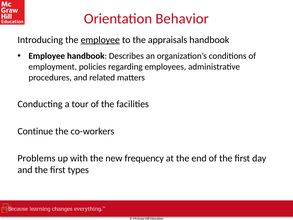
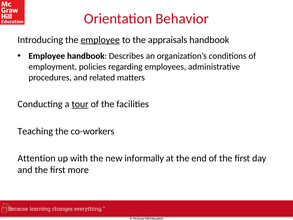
tour underline: none -> present
Continue: Continue -> Teaching
Problems: Problems -> Attention
frequency: frequency -> informally
types: types -> more
